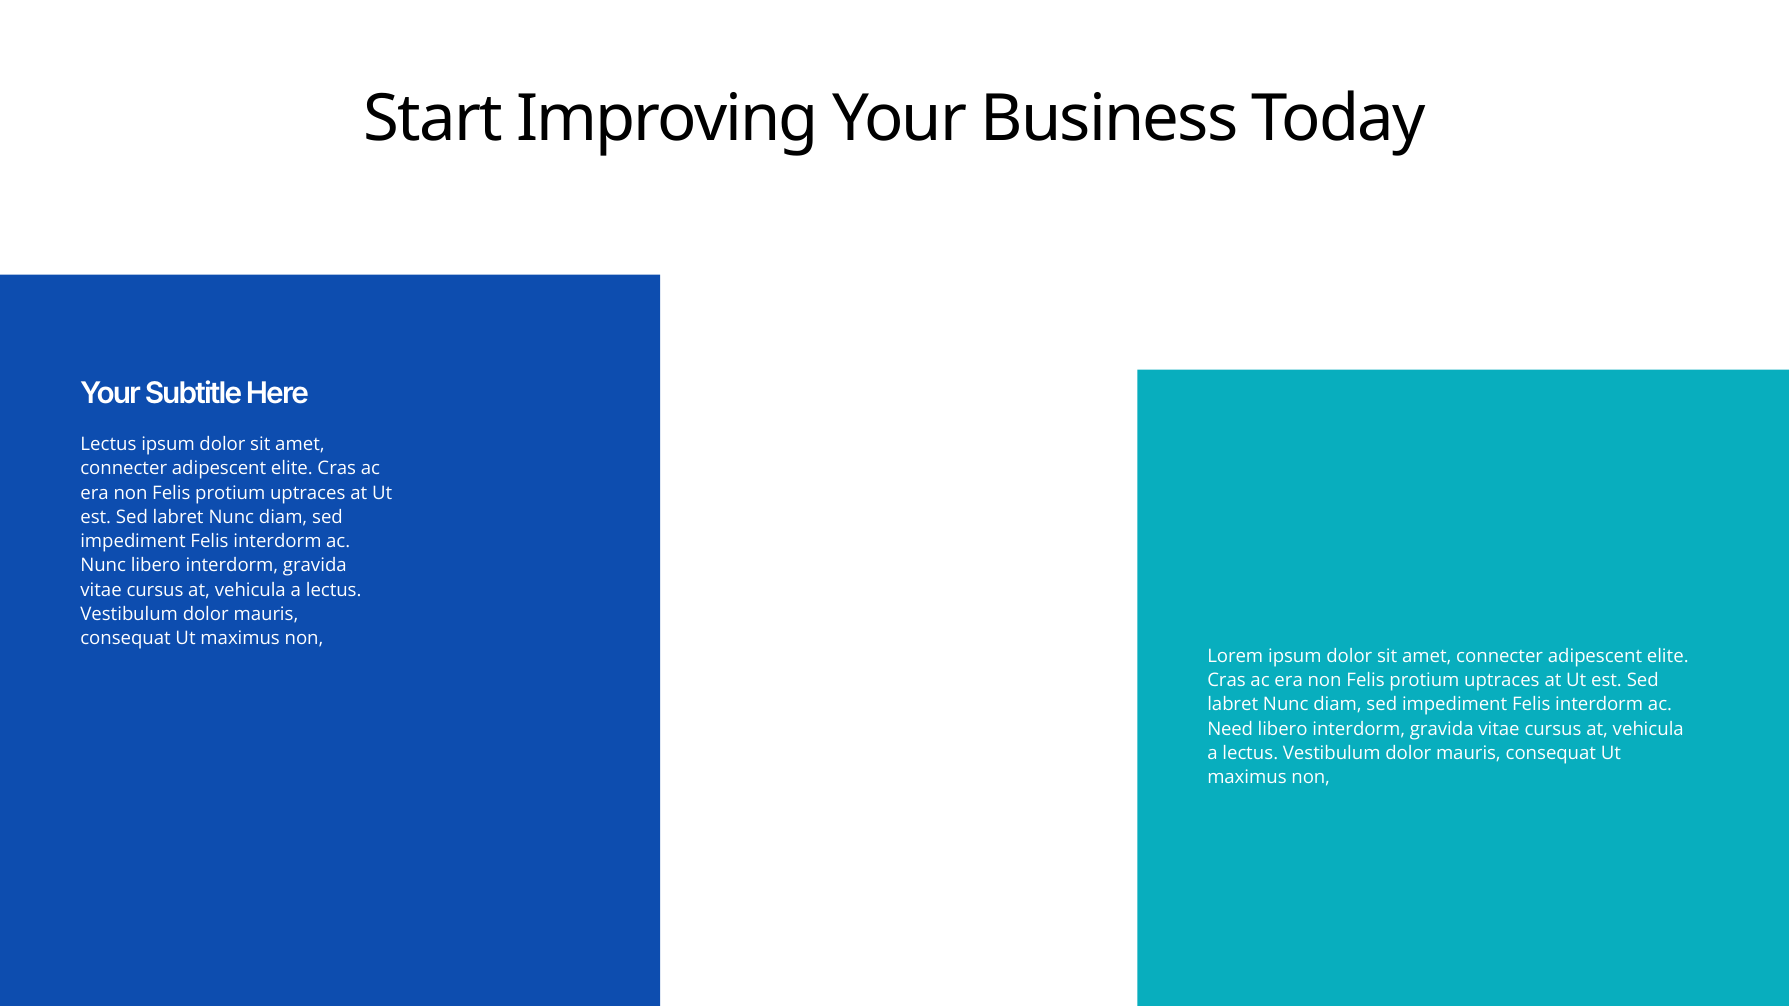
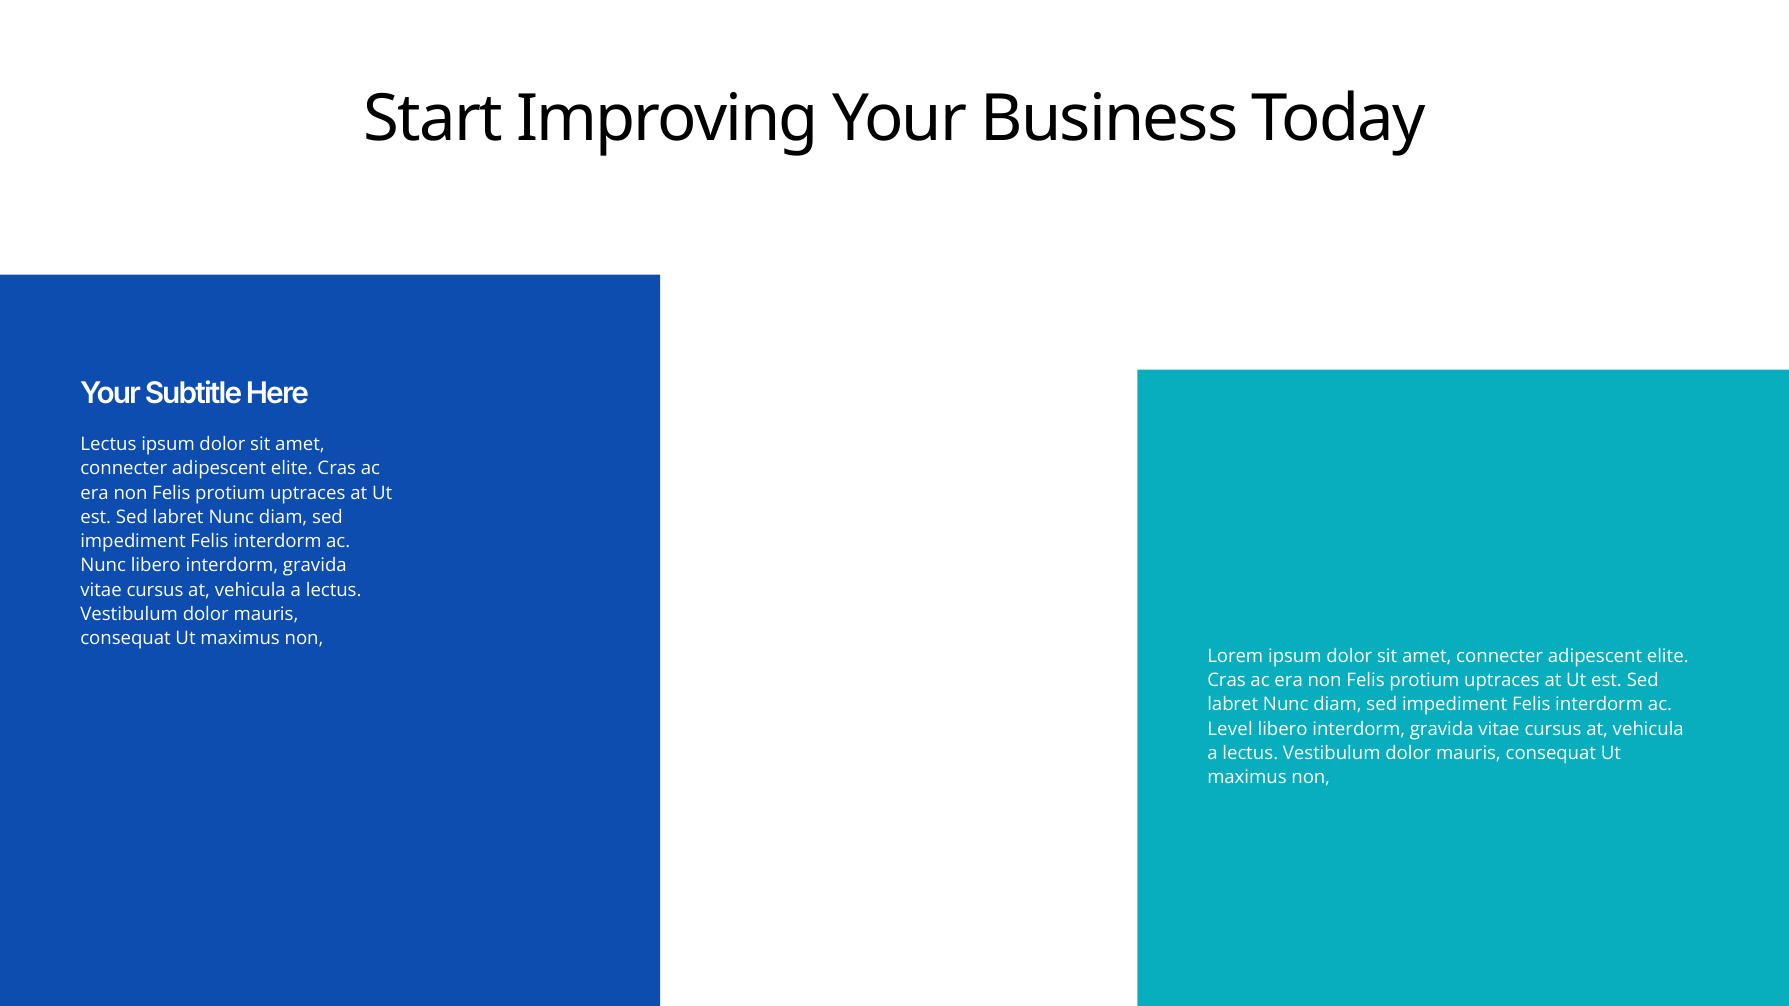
Need: Need -> Level
